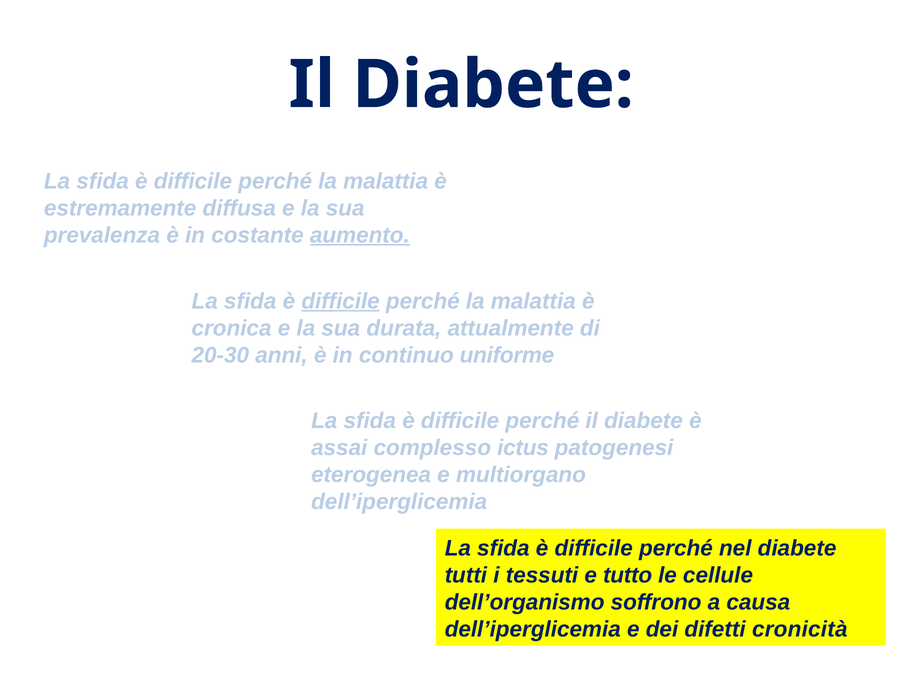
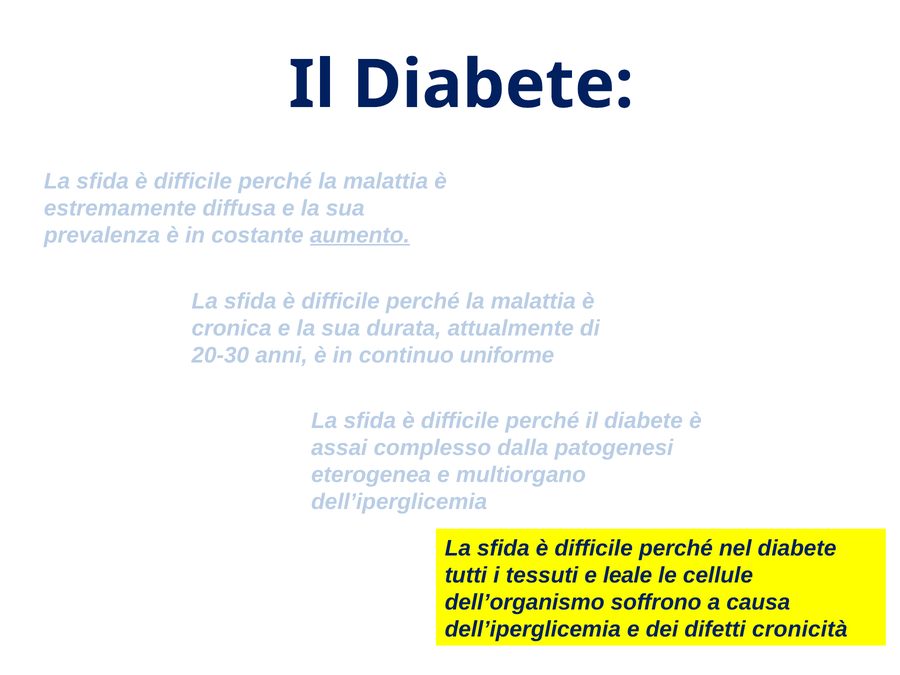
difficile at (341, 301) underline: present -> none
ictus: ictus -> dalla
tutto: tutto -> leale
